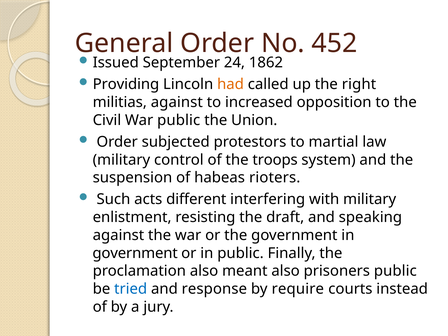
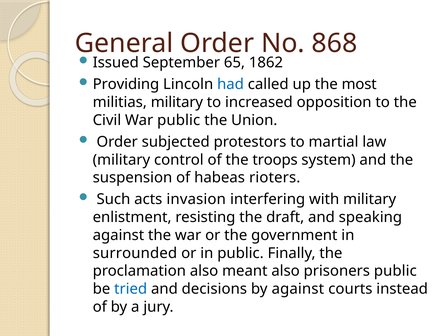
452: 452 -> 868
24: 24 -> 65
had colour: orange -> blue
right: right -> most
militias against: against -> military
different: different -> invasion
government at (135, 253): government -> surrounded
response: response -> decisions
by require: require -> against
